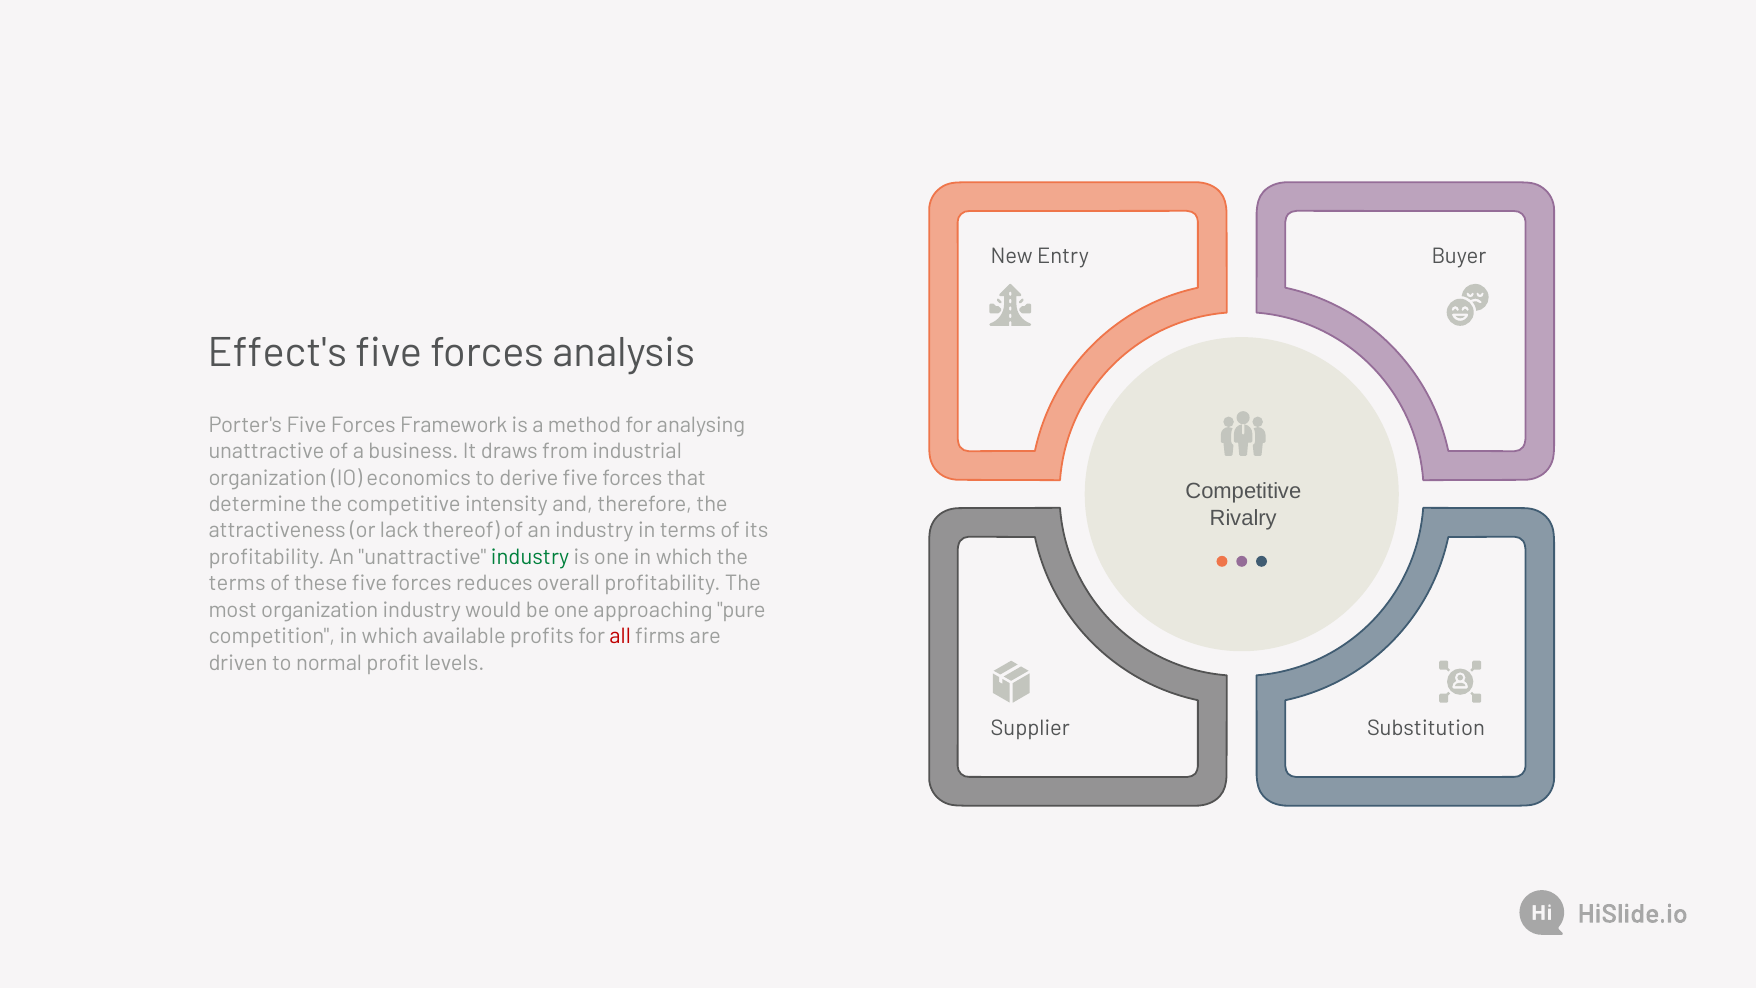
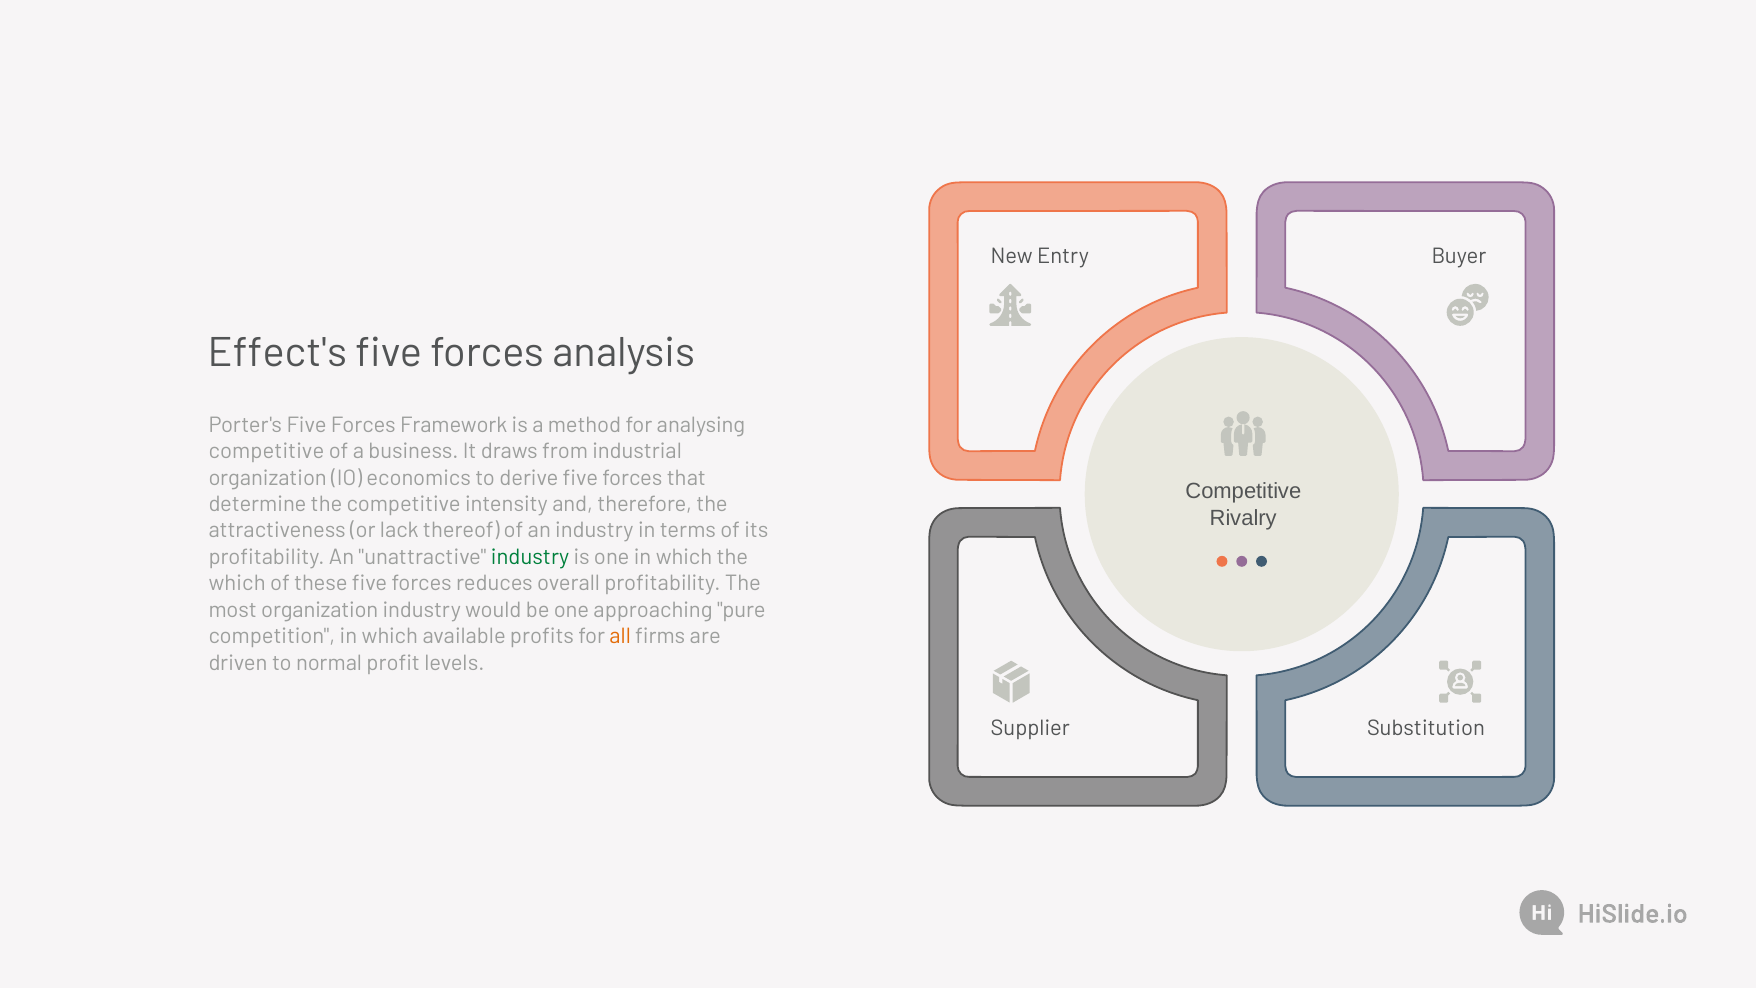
unattractive at (266, 451): unattractive -> competitive
terms at (237, 583): terms -> which
all colour: red -> orange
